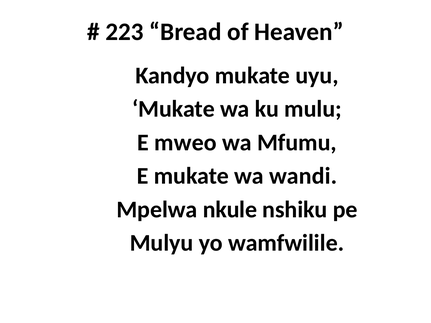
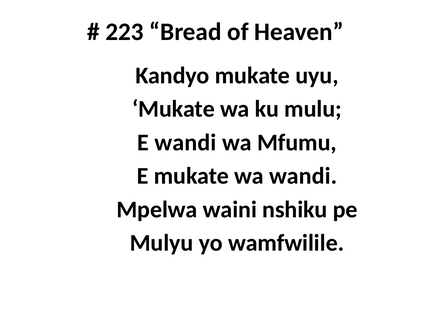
E mweo: mweo -> wandi
nkule: nkule -> waini
